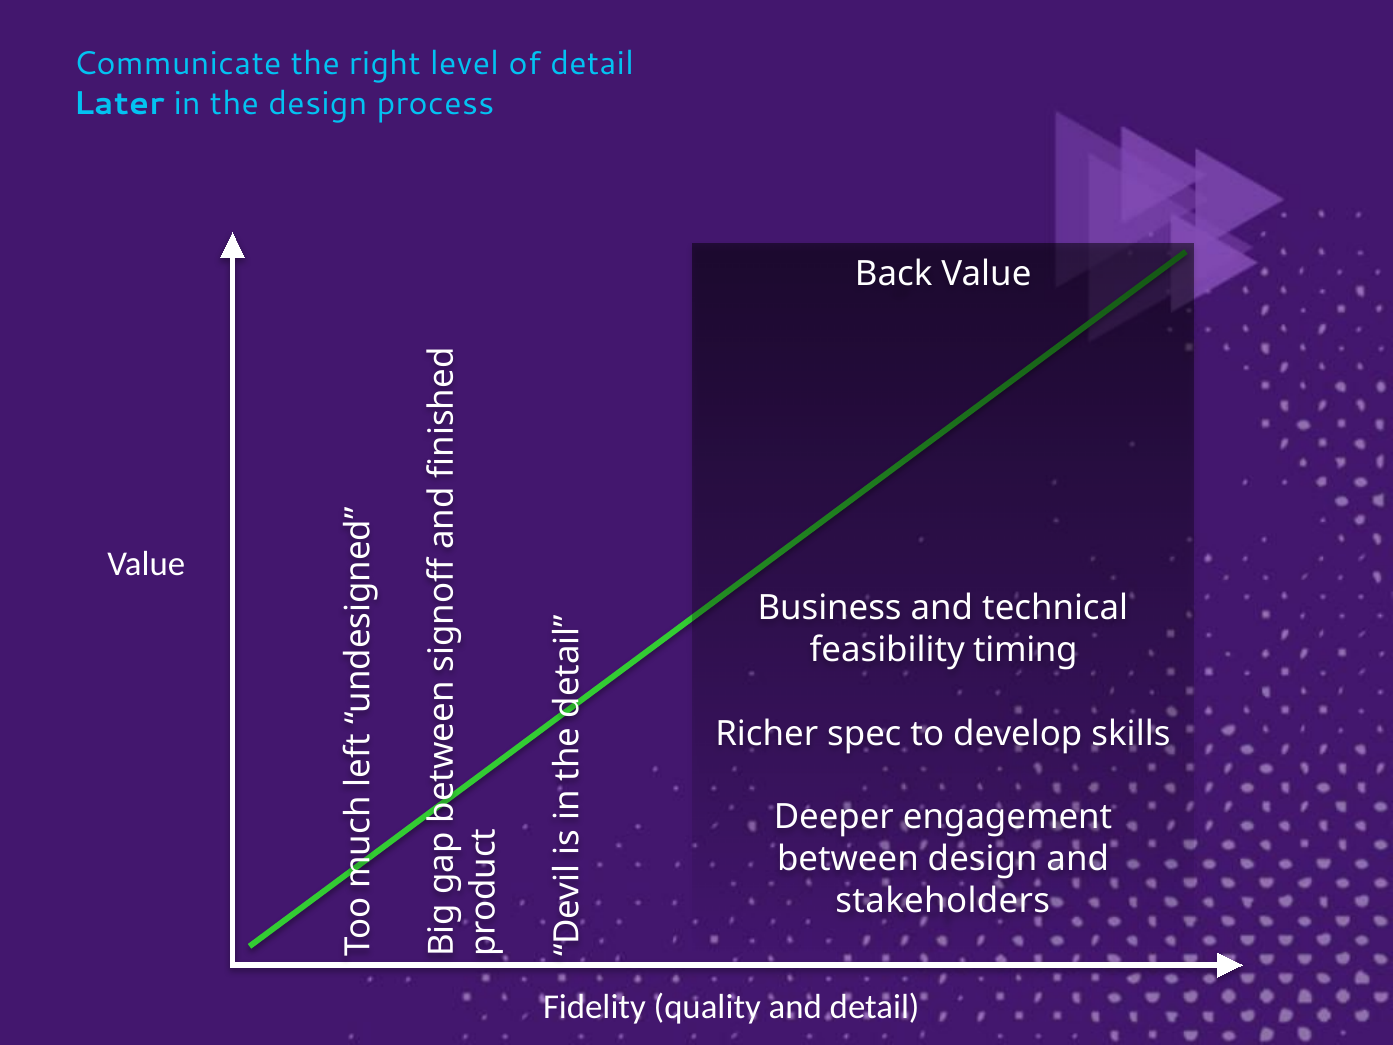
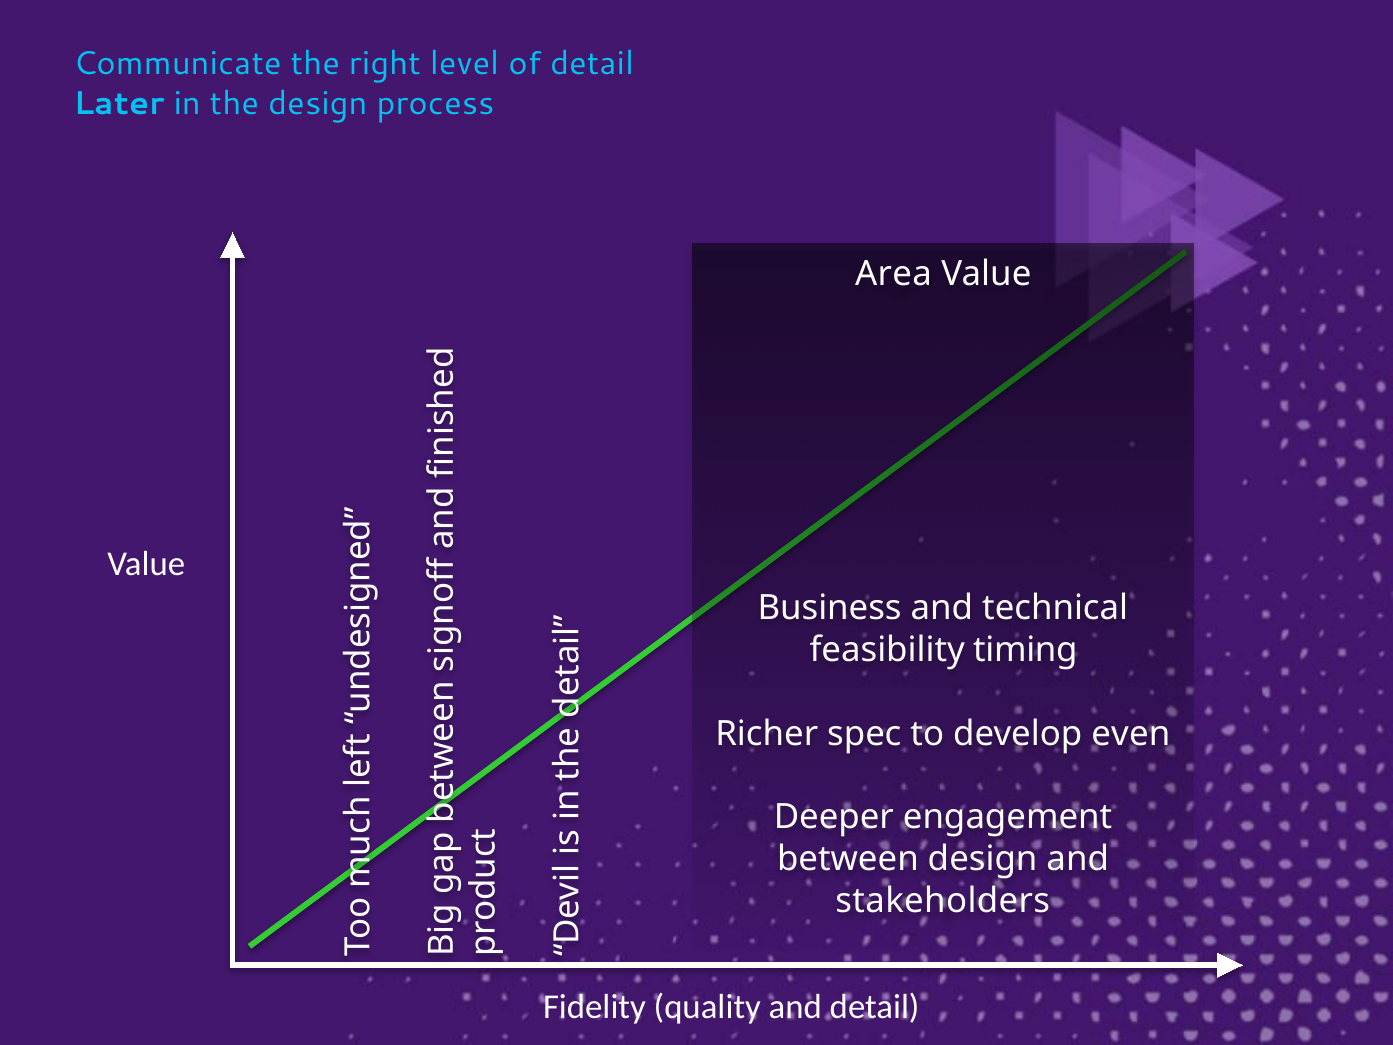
Back: Back -> Area
skills: skills -> even
